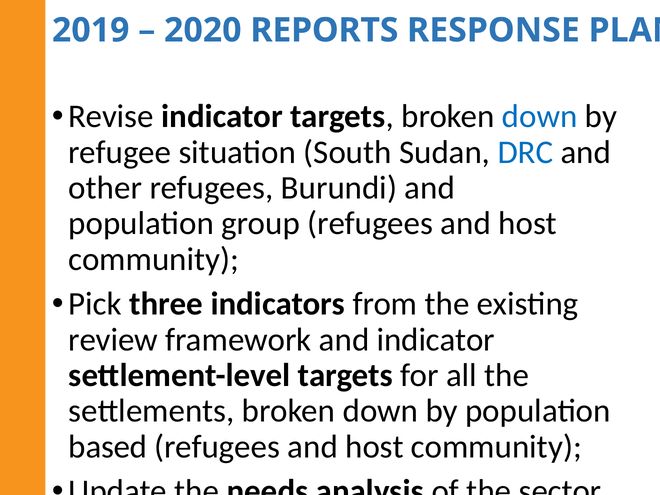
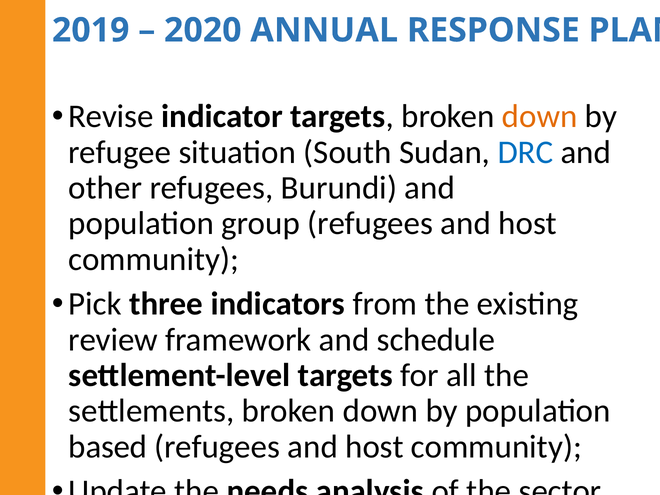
REPORTS: REPORTS -> ANNUAL
down at (540, 117) colour: blue -> orange
and indicator: indicator -> schedule
